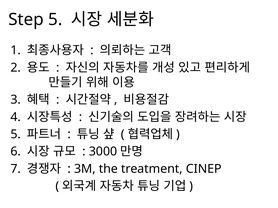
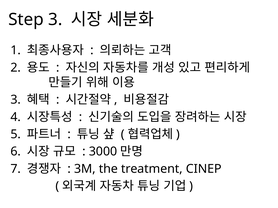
Step 5: 5 -> 3
